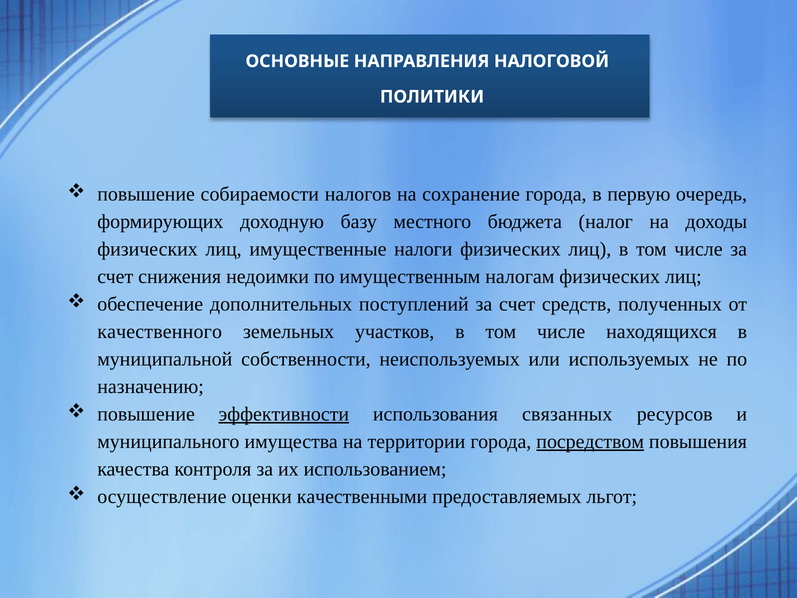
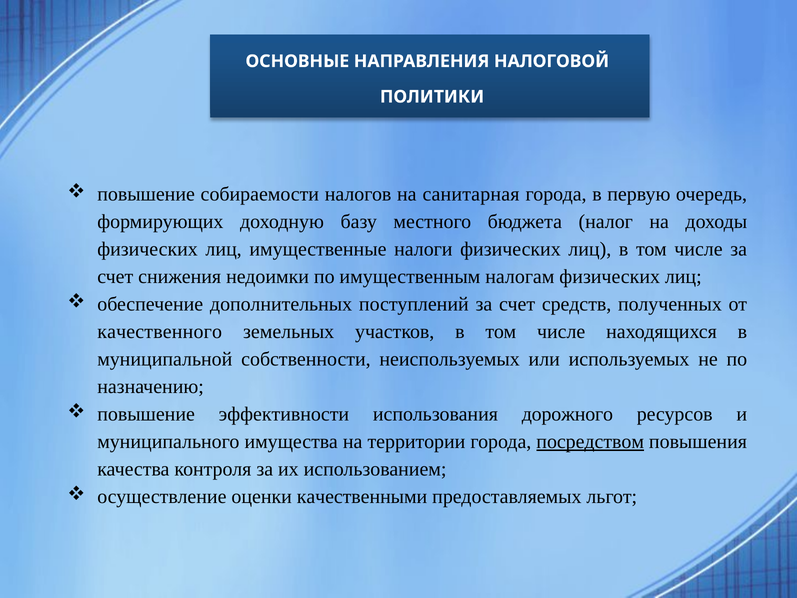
сохранение: сохранение -> санитарная
эффективности underline: present -> none
связанных: связанных -> дорожного
